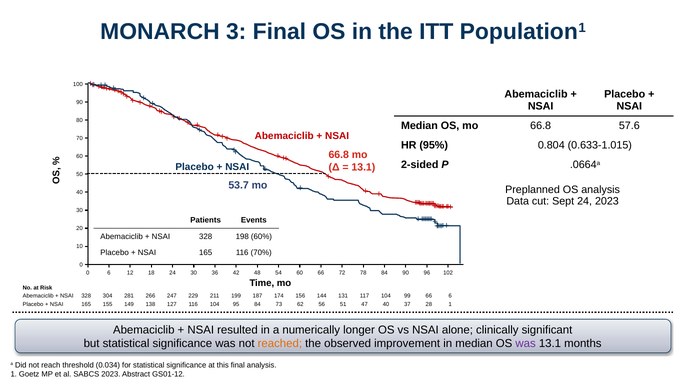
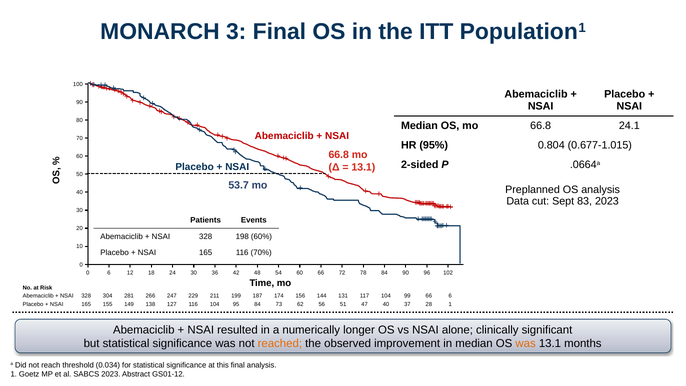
57.6: 57.6 -> 24.1
0.633-1.015: 0.633-1.015 -> 0.677-1.015
Sept 24: 24 -> 83
was at (526, 344) colour: purple -> orange
